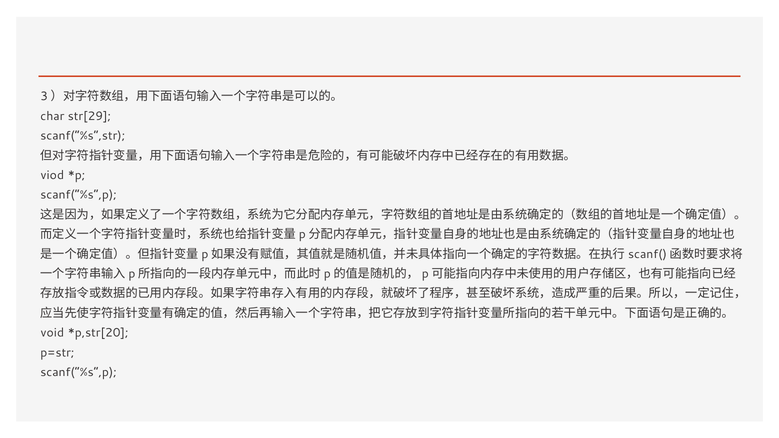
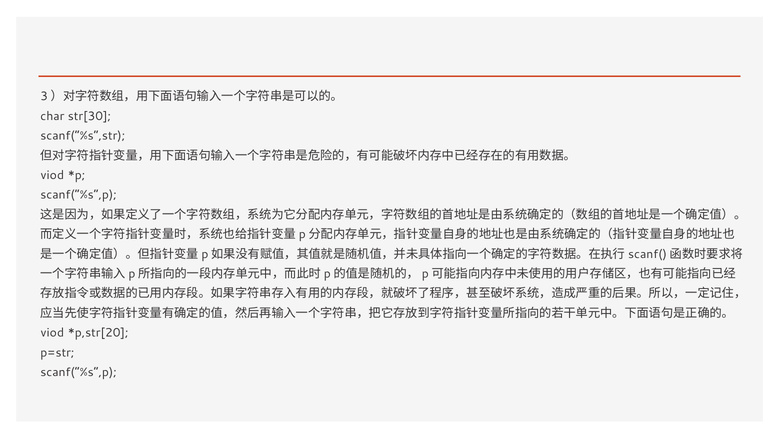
str[29: str[29 -> str[30
void at (52, 333): void -> viod
